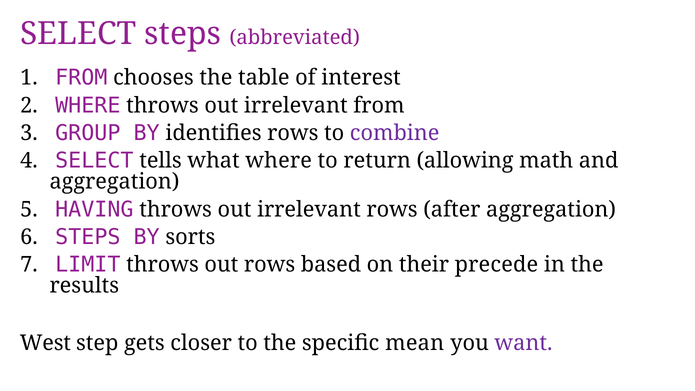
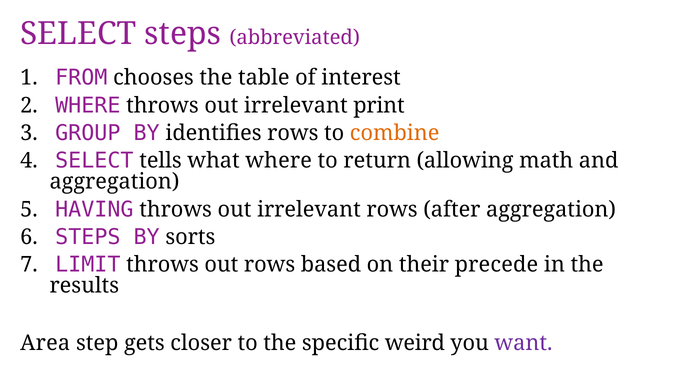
irrelevant from: from -> print
combine colour: purple -> orange
West: West -> Area
mean: mean -> weird
